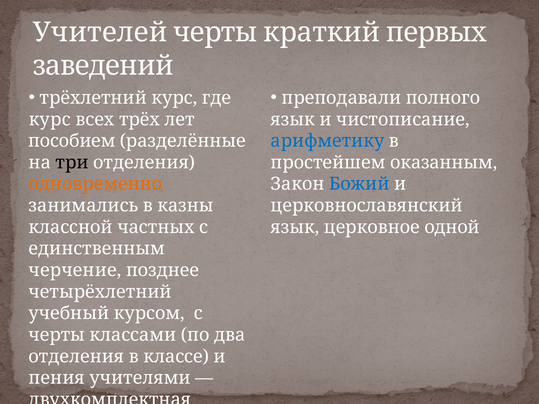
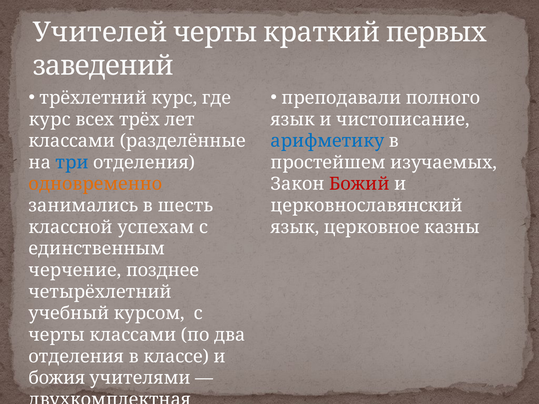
пособием at (72, 141): пособием -> классами
три colour: black -> blue
оказанным: оказанным -> изучаемых
Божий colour: blue -> red
казны: казны -> шесть
частных: частных -> успехам
одной: одной -> казны
пения: пения -> божия
